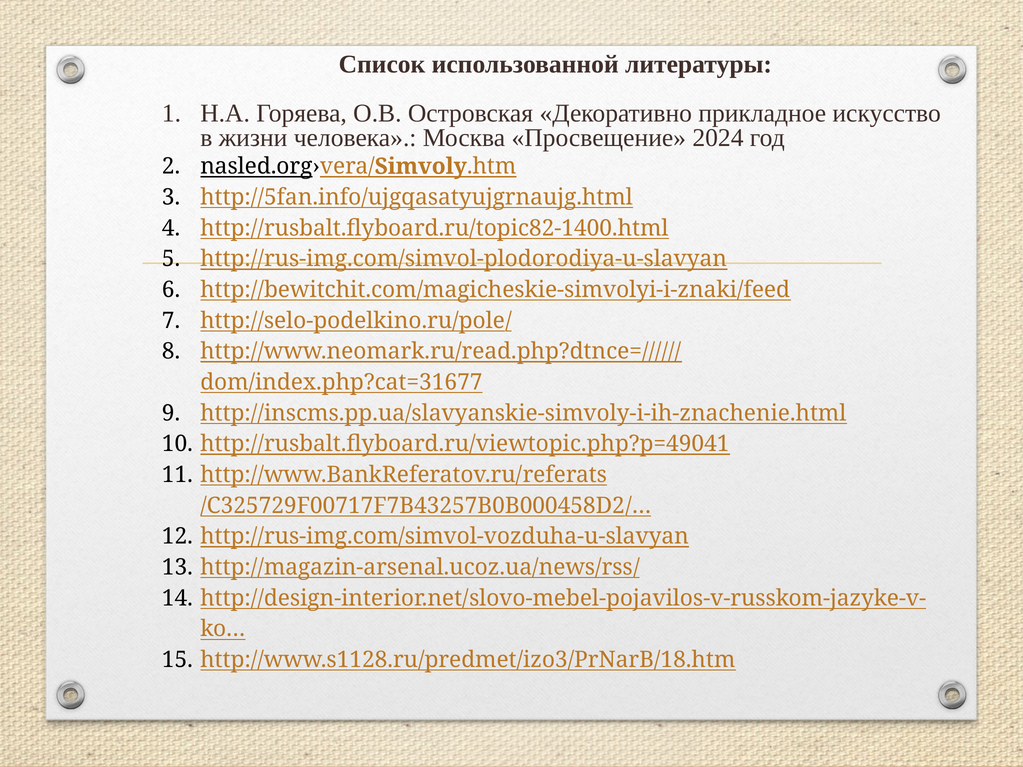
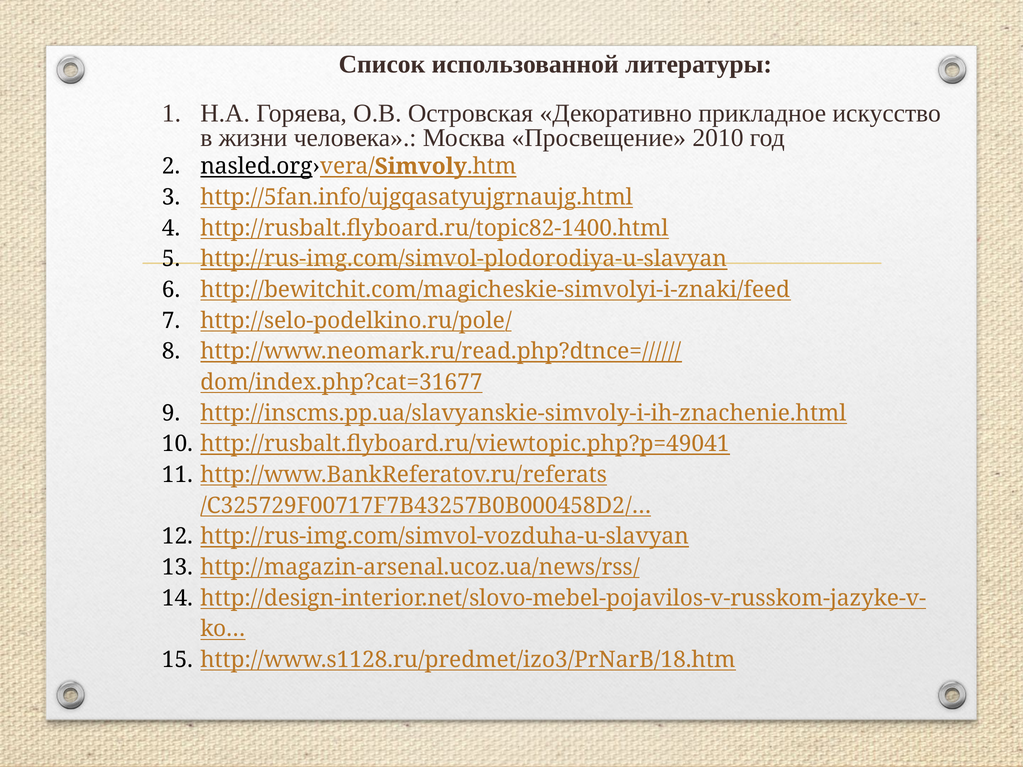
2024: 2024 -> 2010
